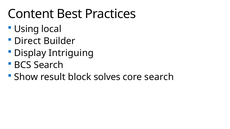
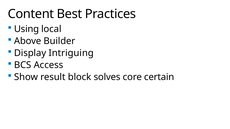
Direct: Direct -> Above
BCS Search: Search -> Access
core search: search -> certain
